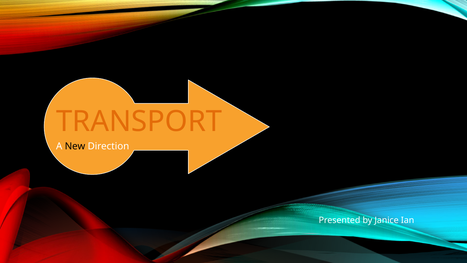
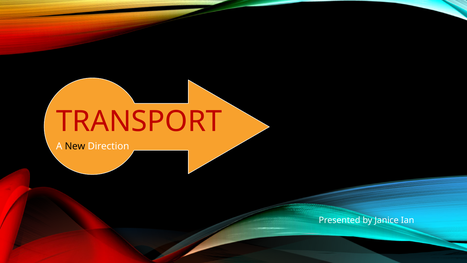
TRANSPORT colour: orange -> red
